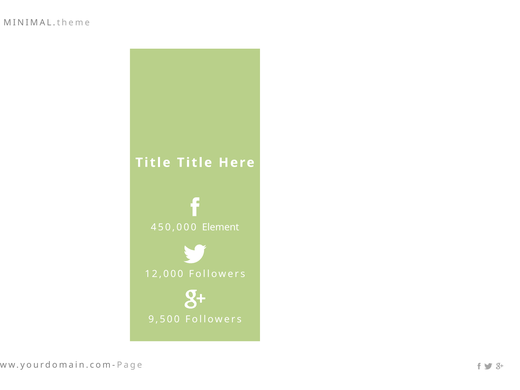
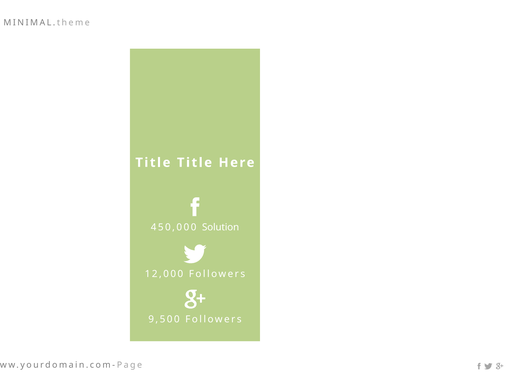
Element: Element -> Solution
